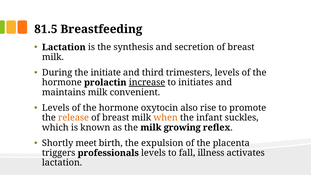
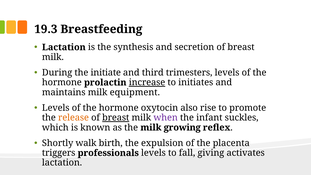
81.5: 81.5 -> 19.3
convenient: convenient -> equipment
breast at (116, 118) underline: none -> present
when colour: orange -> purple
meet: meet -> walk
illness: illness -> giving
